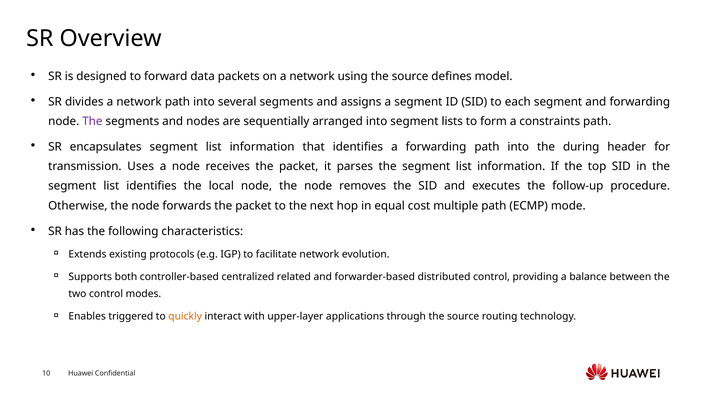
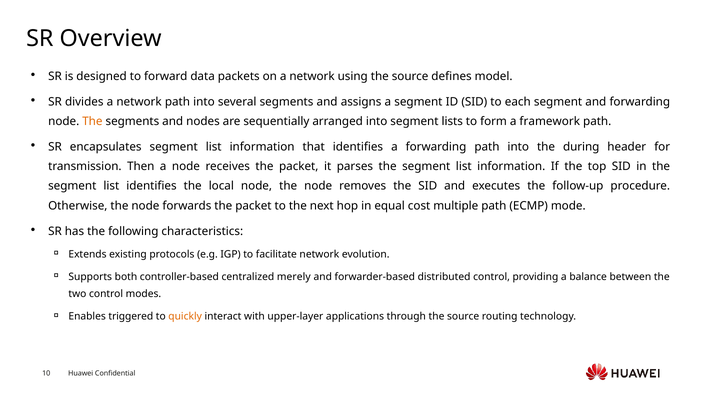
The at (92, 121) colour: purple -> orange
constraints: constraints -> framework
Uses: Uses -> Then
related: related -> merely
